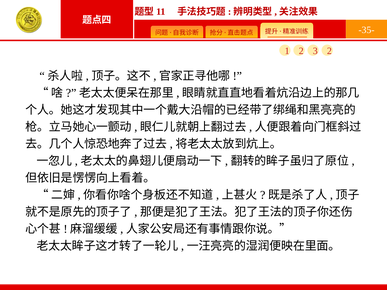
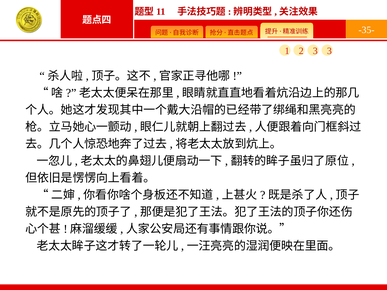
3 2: 2 -> 3
